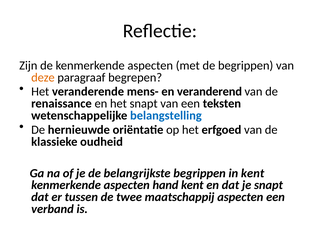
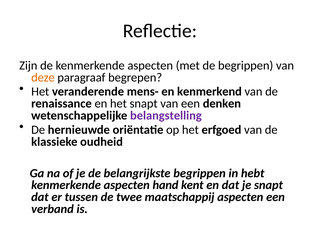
veranderend: veranderend -> kenmerkend
teksten: teksten -> denken
belangstelling colour: blue -> purple
in kent: kent -> hebt
